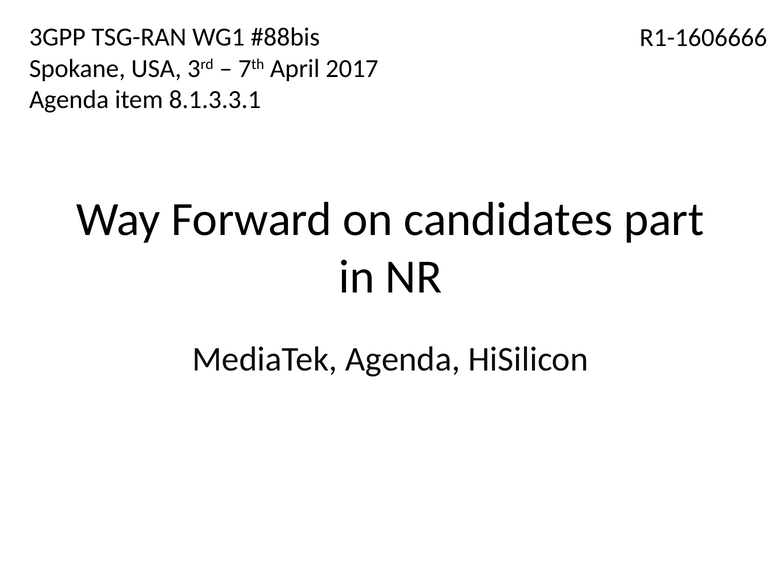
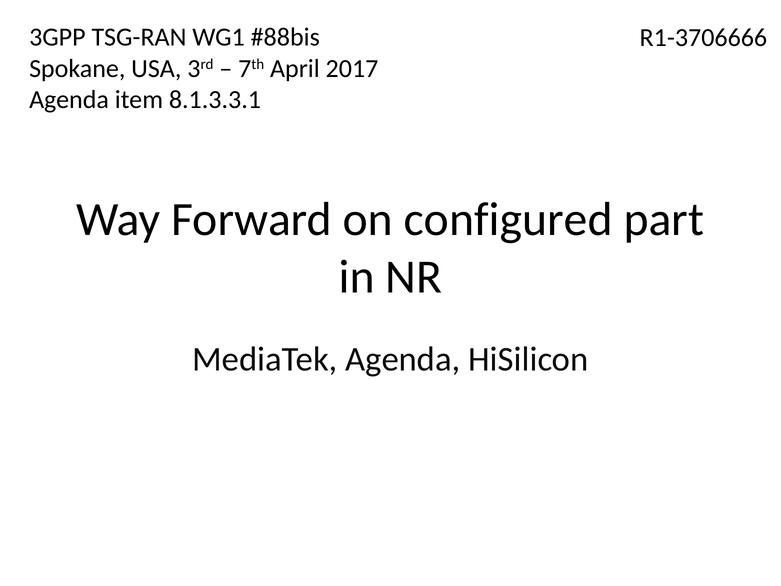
R1-1606666: R1-1606666 -> R1-3706666
candidates: candidates -> configured
